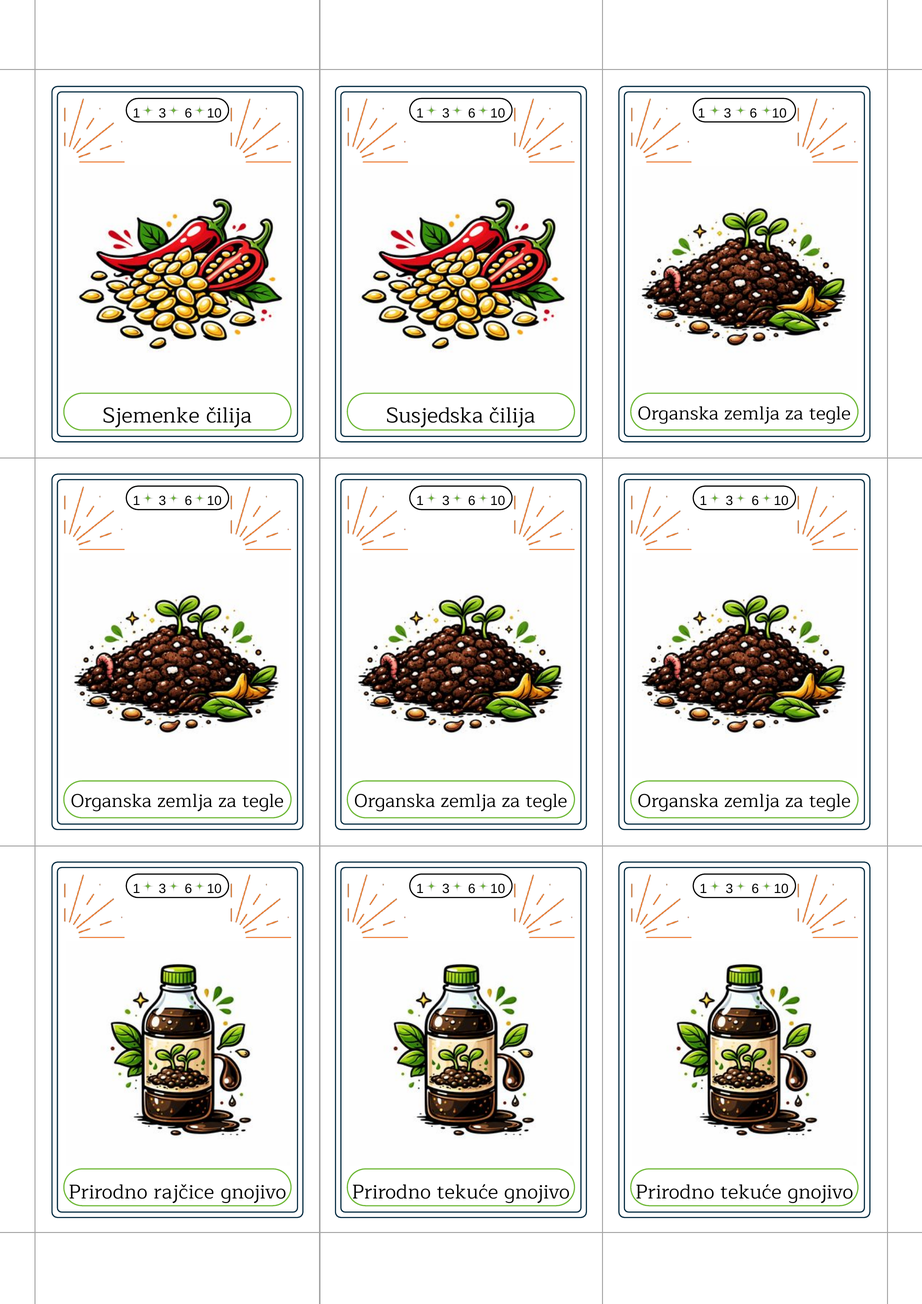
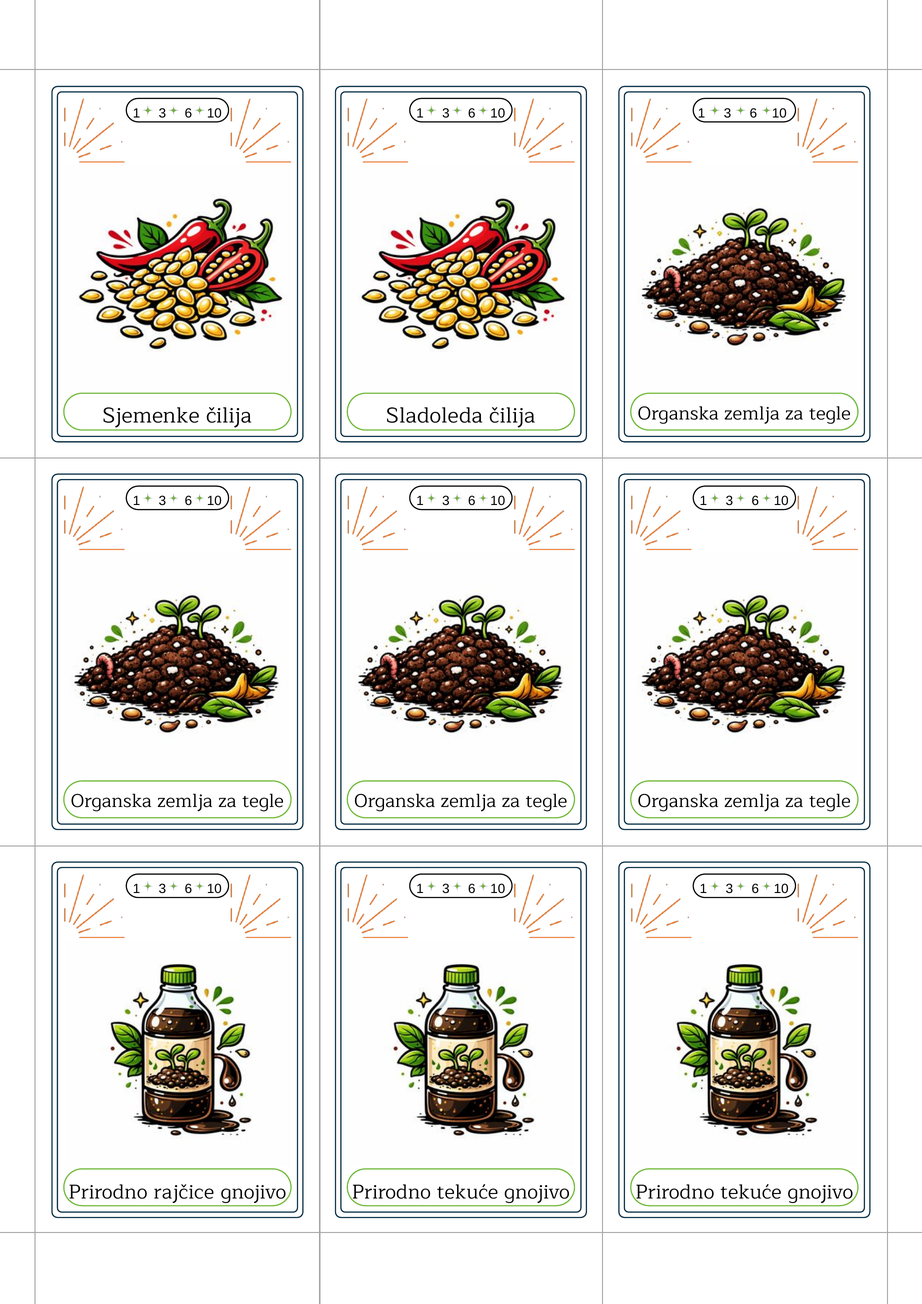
Susjedska: Susjedska -> Sladoleda
